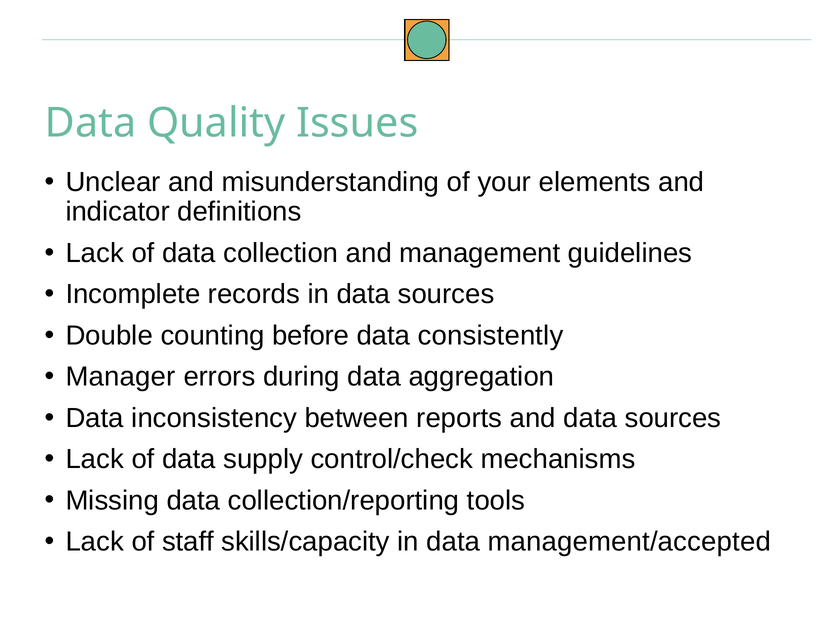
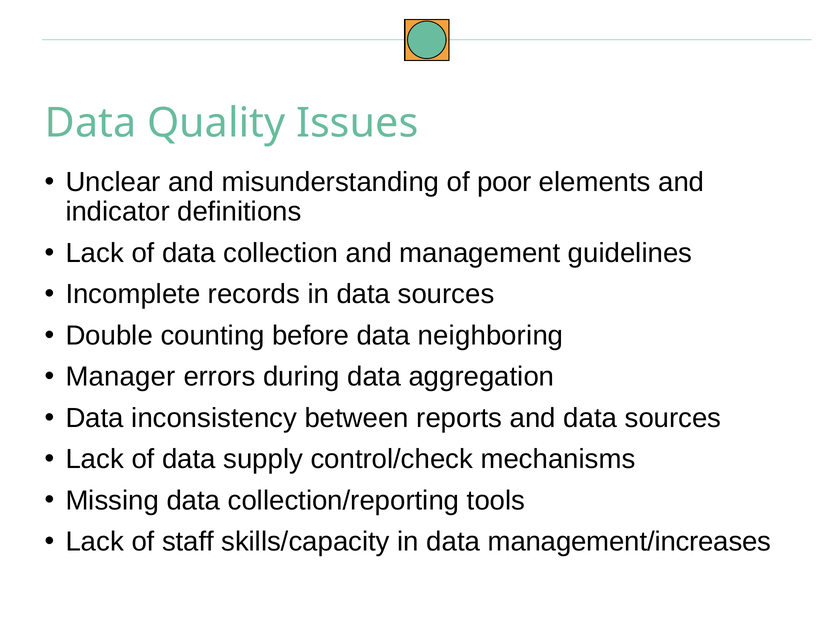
your: your -> poor
consistently: consistently -> neighboring
management/accepted: management/accepted -> management/increases
